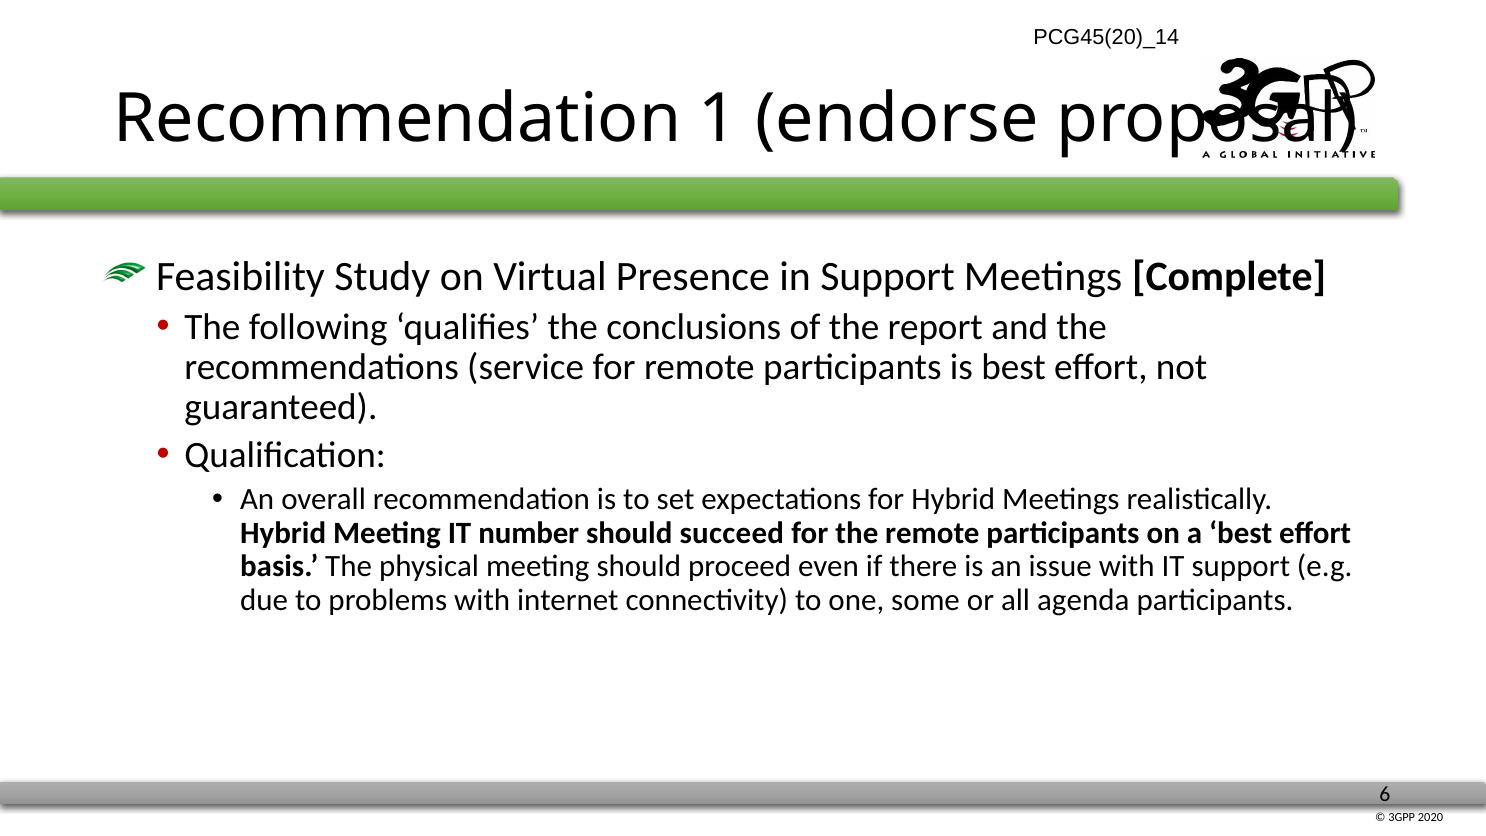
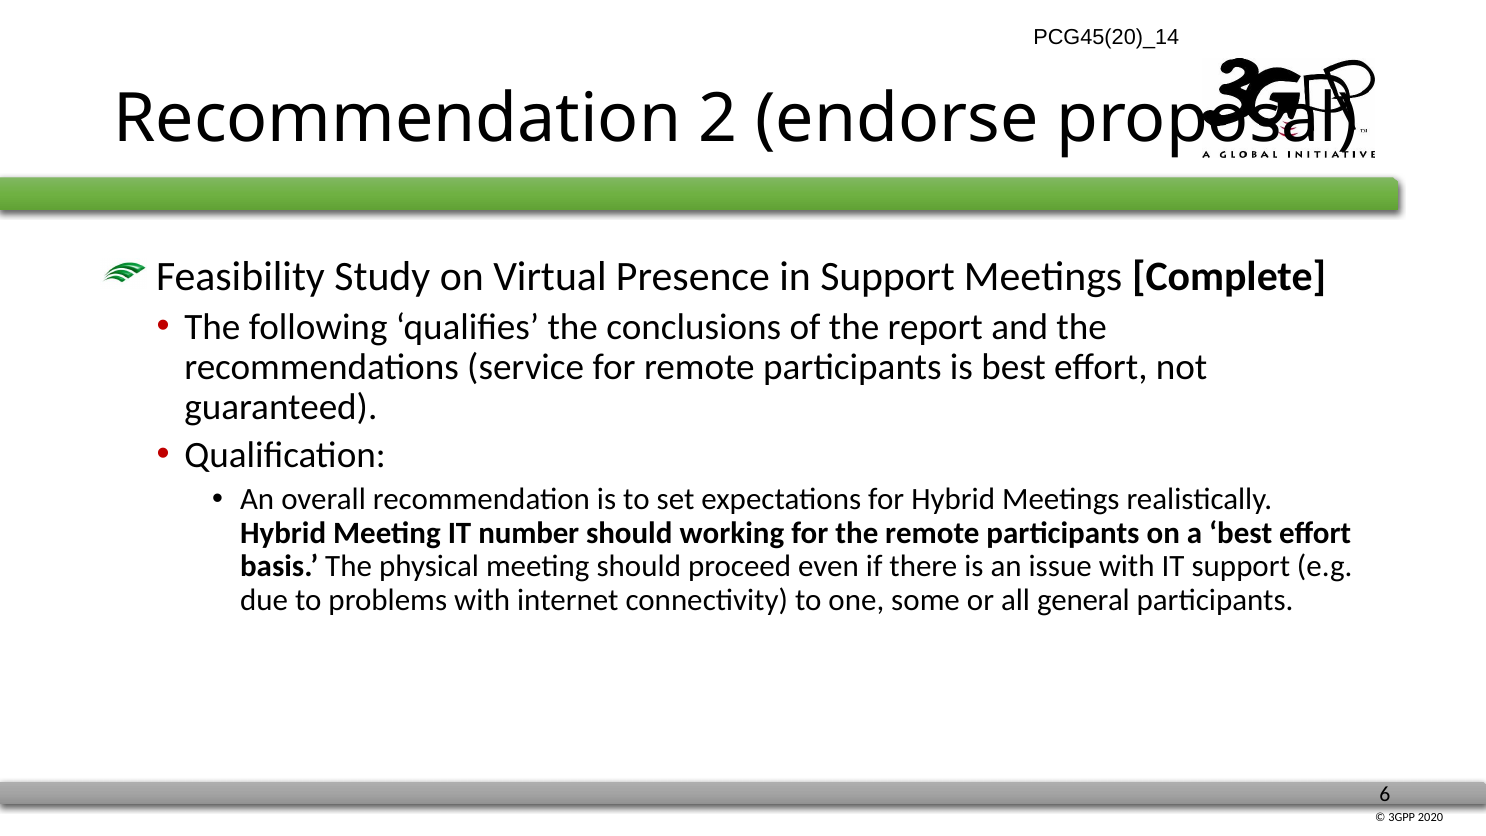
1: 1 -> 2
succeed: succeed -> working
agenda: agenda -> general
